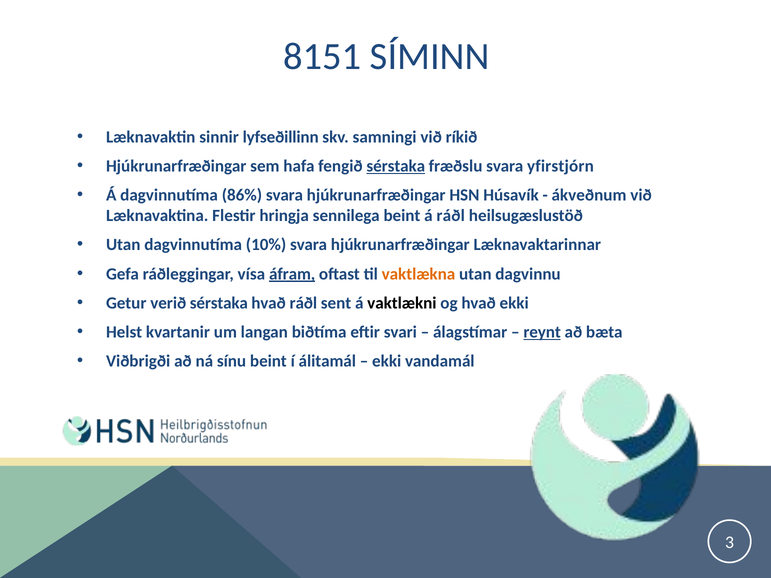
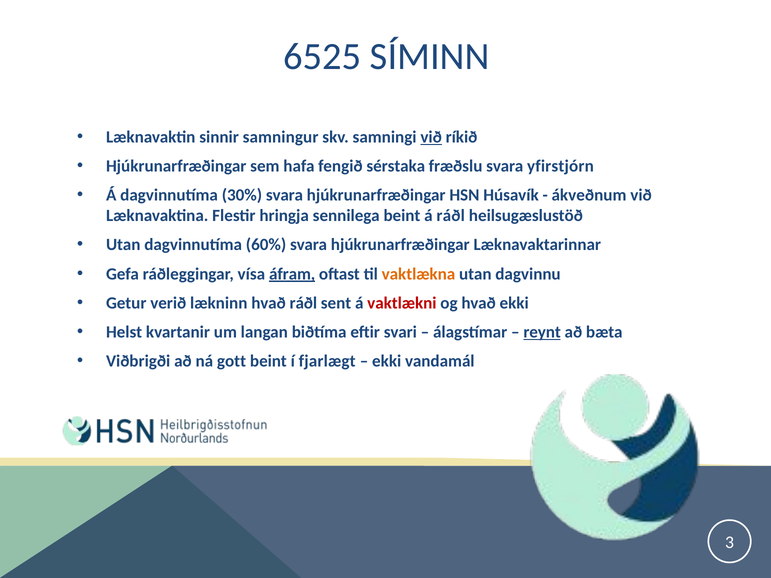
8151: 8151 -> 6525
lyfseðillinn: lyfseðillinn -> samningur
við at (431, 137) underline: none -> present
sérstaka at (396, 166) underline: present -> none
86%: 86% -> 30%
10%: 10% -> 60%
verið sérstaka: sérstaka -> lækninn
vaktlækni colour: black -> red
sínu: sínu -> gott
álitamál: álitamál -> fjarlægt
